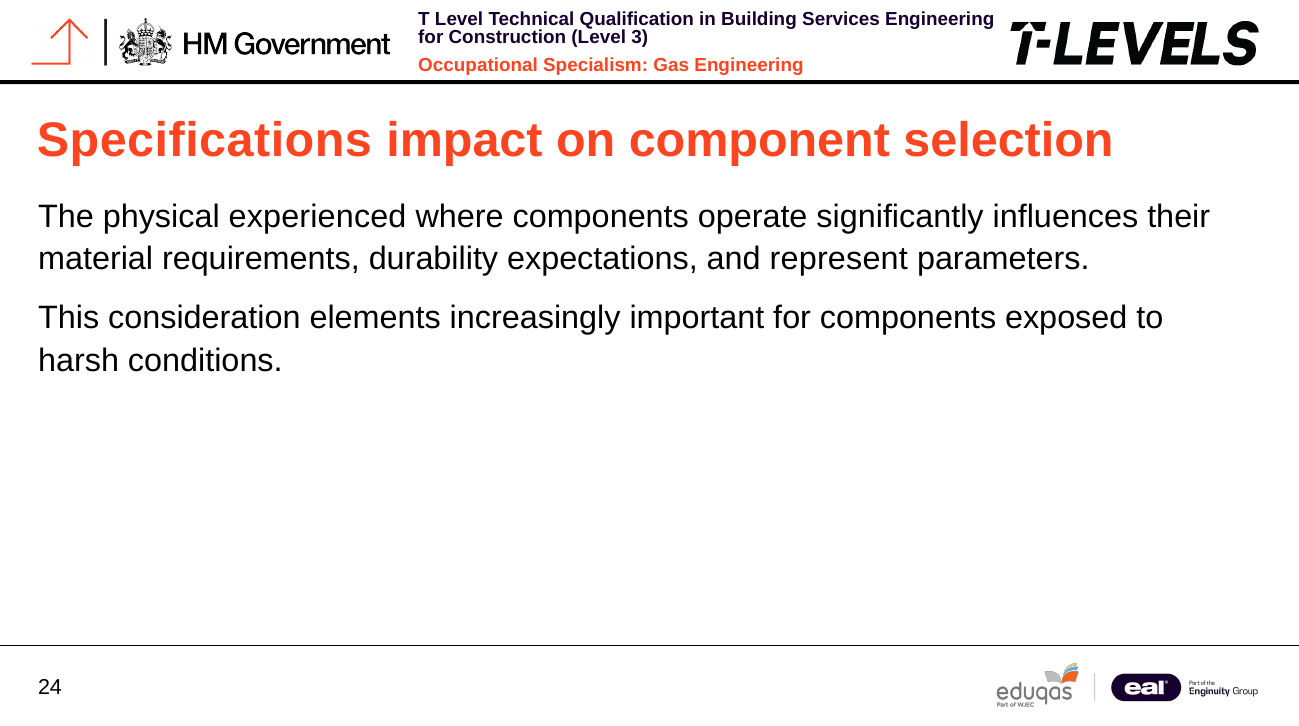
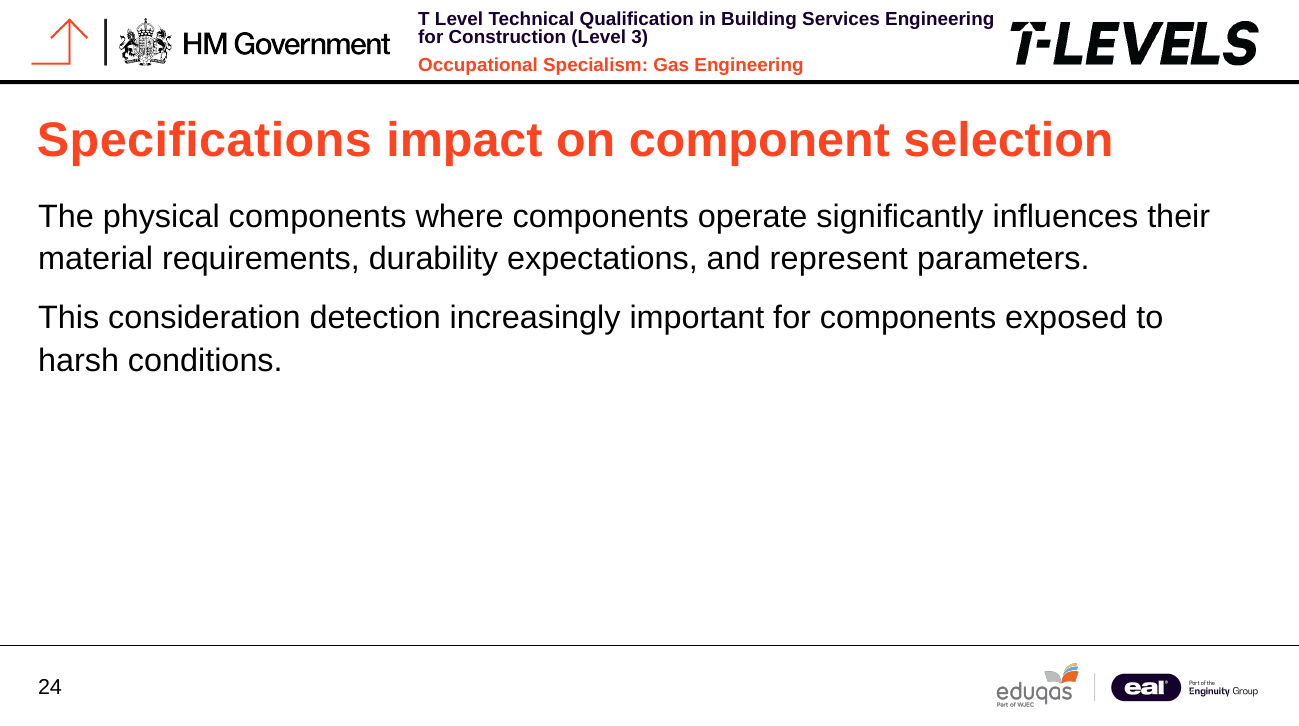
physical experienced: experienced -> components
elements: elements -> detection
